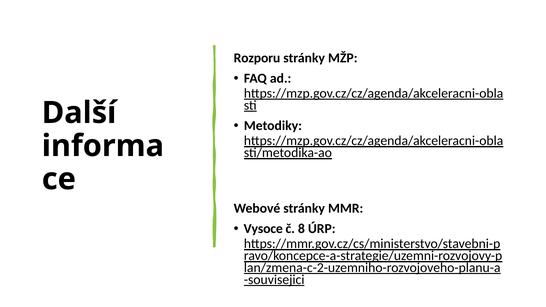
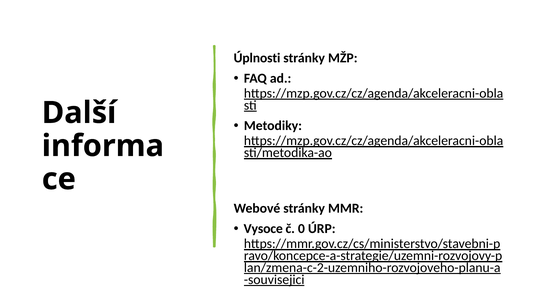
Rozporu: Rozporu -> Úplnosti
8: 8 -> 0
